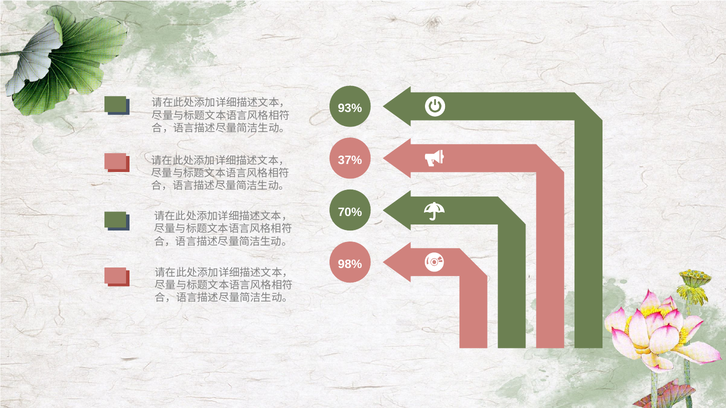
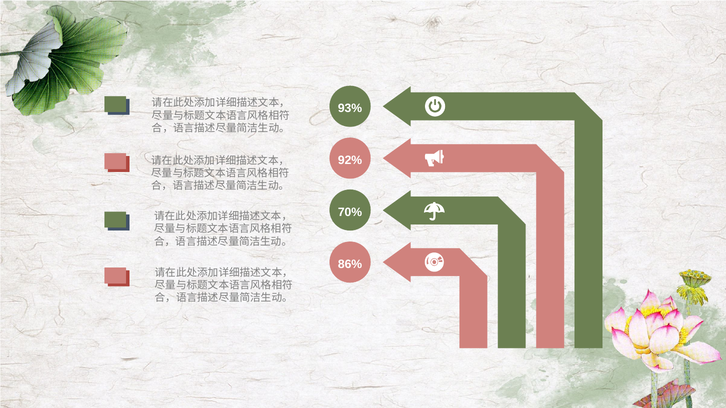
37%: 37% -> 92%
98%: 98% -> 86%
